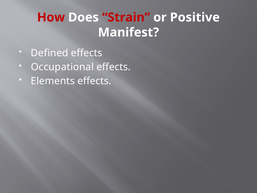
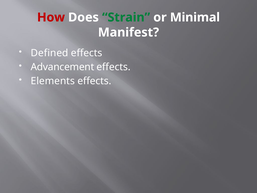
Strain colour: red -> green
Positive: Positive -> Minimal
Occupational: Occupational -> Advancement
